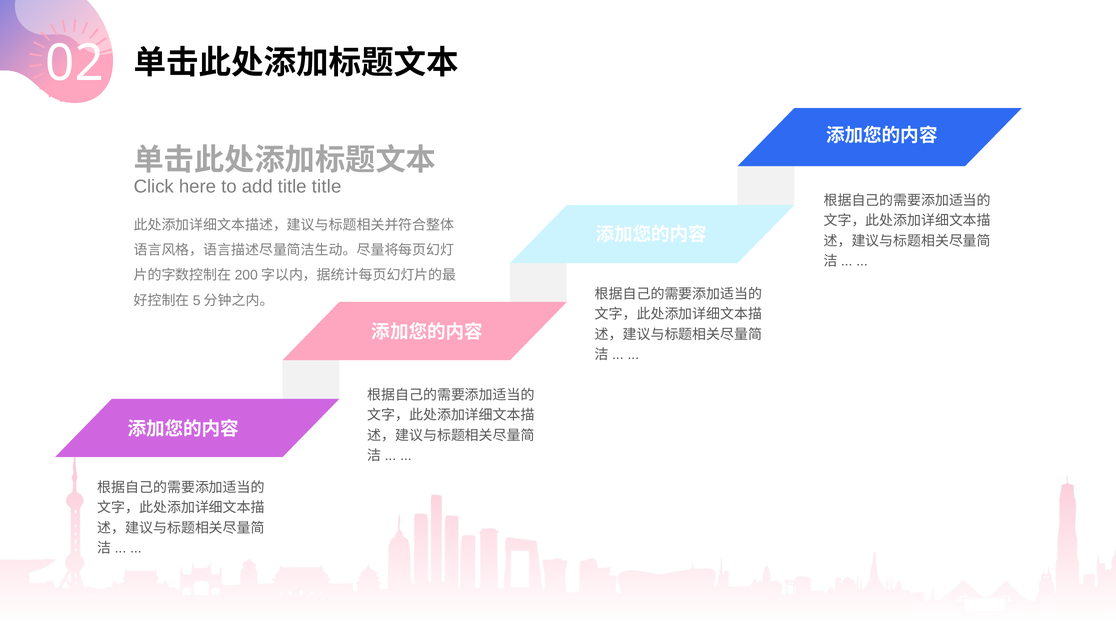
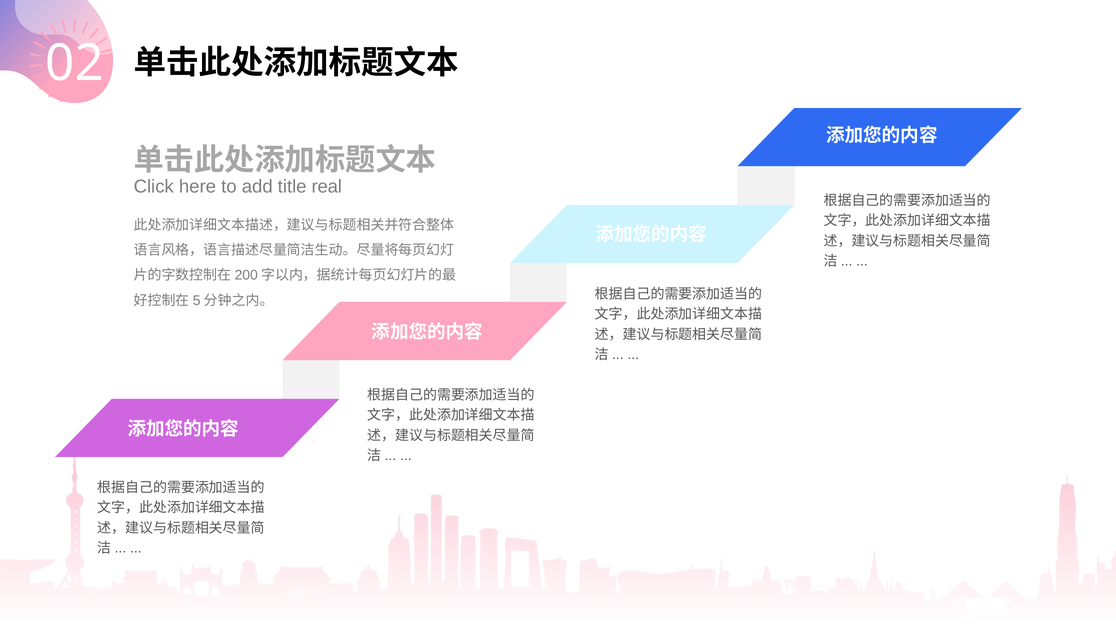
title title: title -> real
